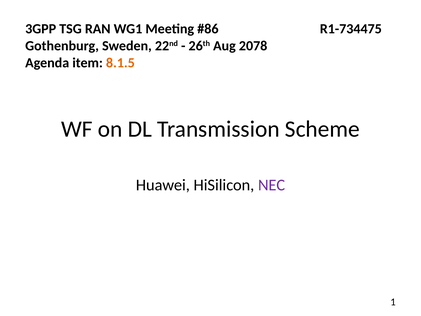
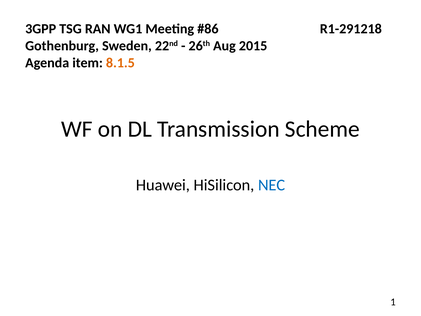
R1-734475: R1-734475 -> R1-291218
2078: 2078 -> 2015
NEC colour: purple -> blue
